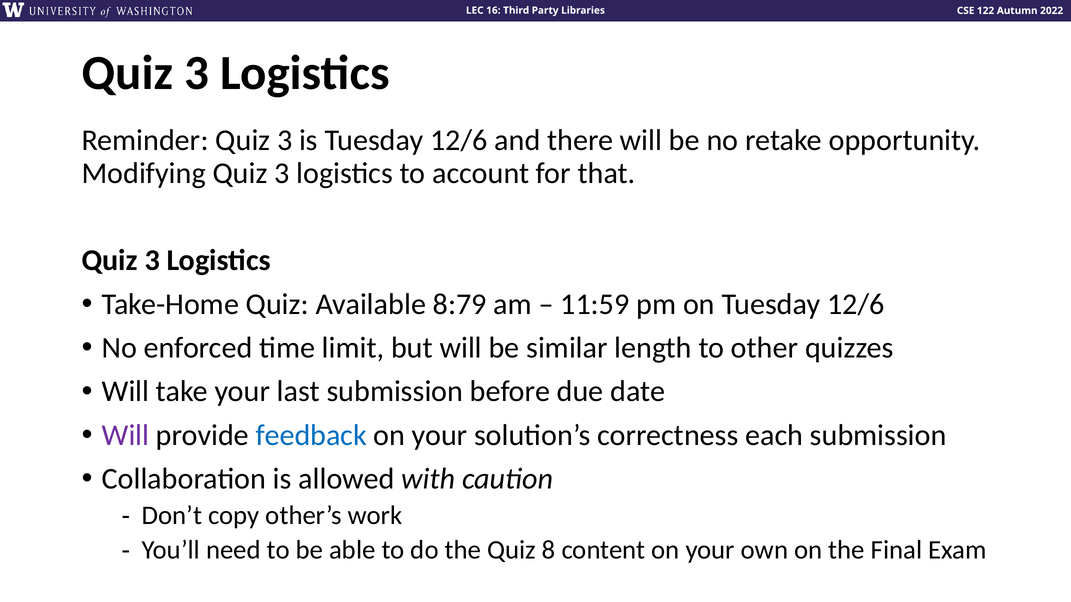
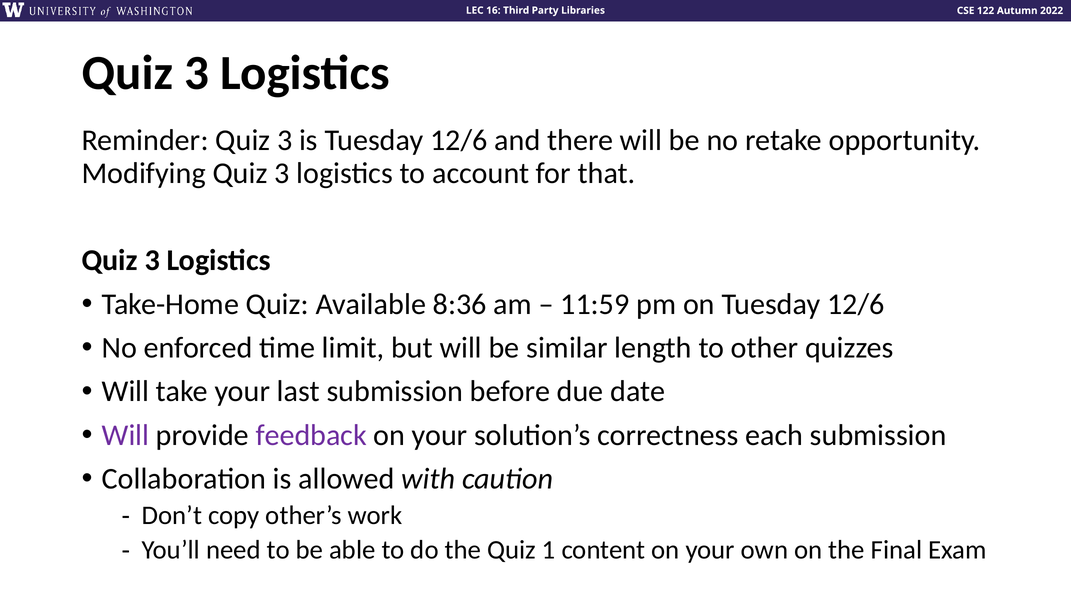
8:79: 8:79 -> 8:36
feedback colour: blue -> purple
8: 8 -> 1
